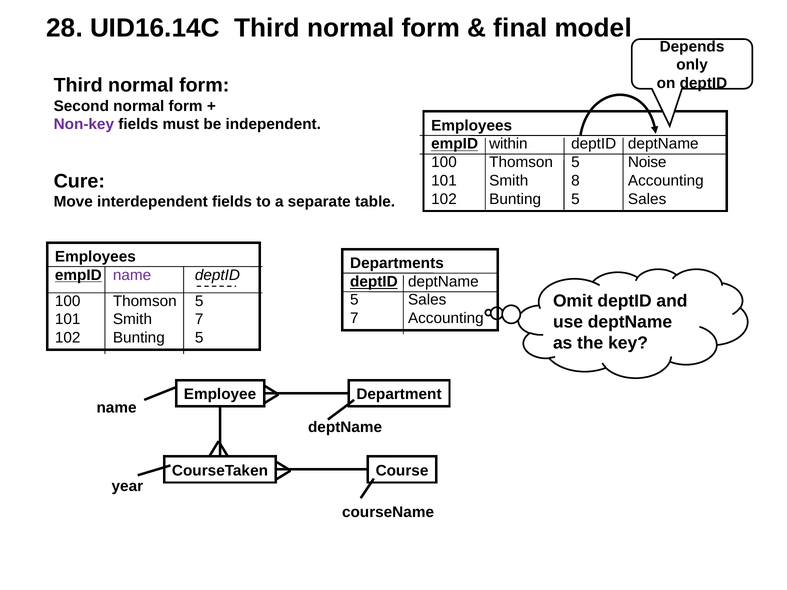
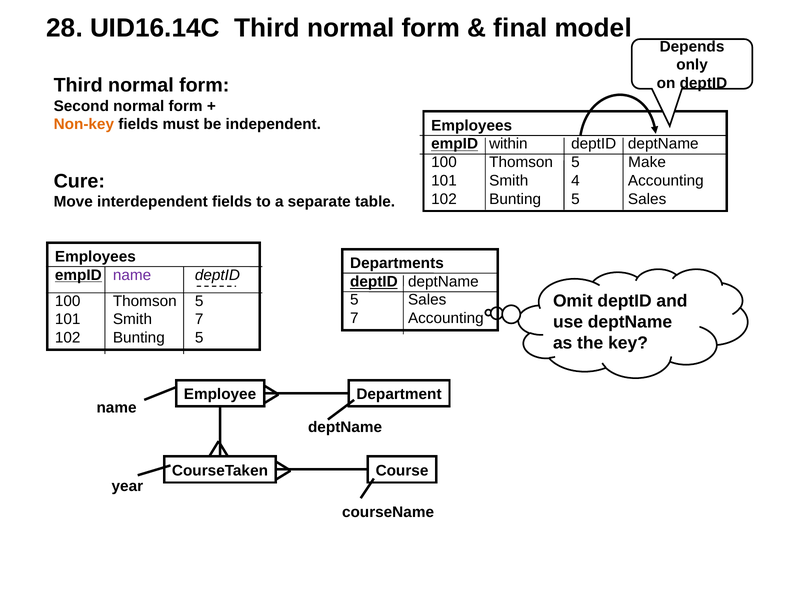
Non-key colour: purple -> orange
Noise: Noise -> Make
8: 8 -> 4
